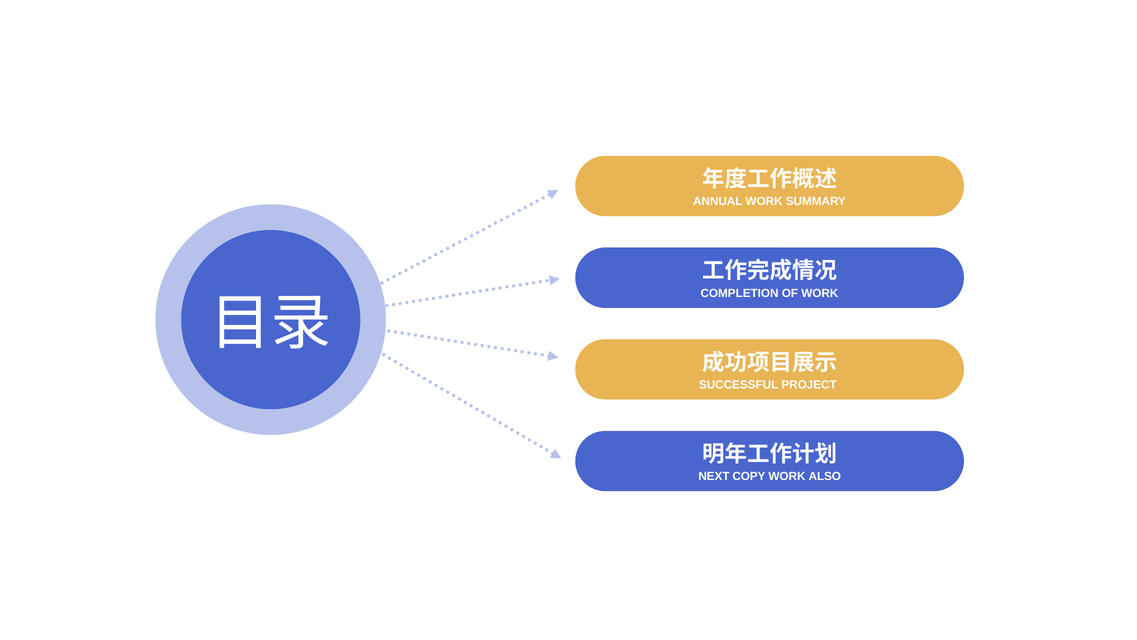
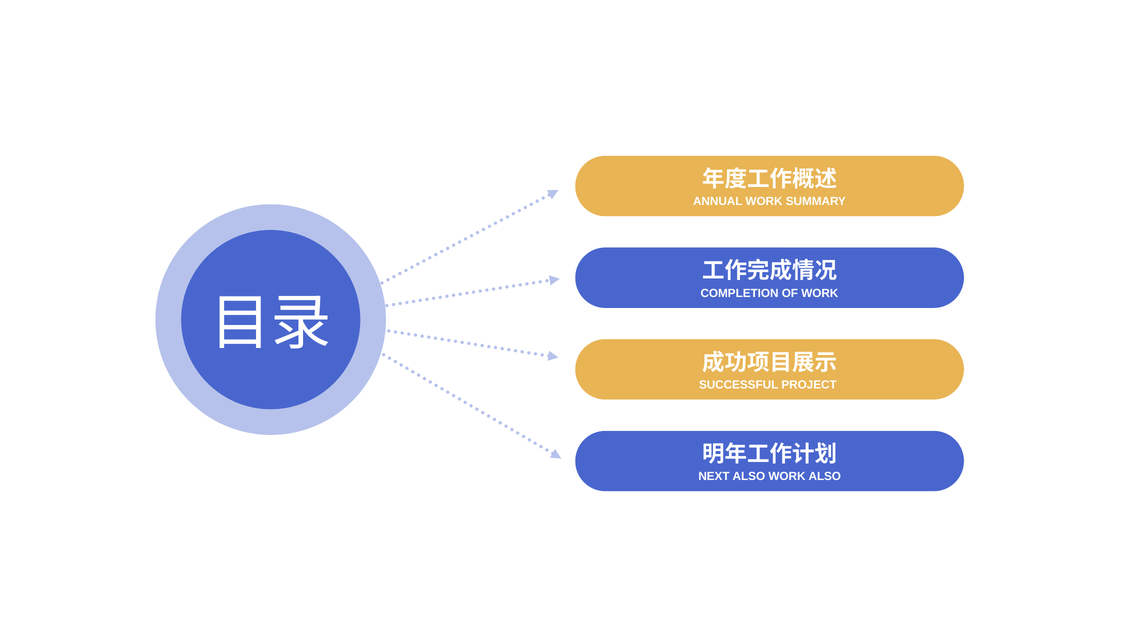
NEXT COPY: COPY -> ALSO
